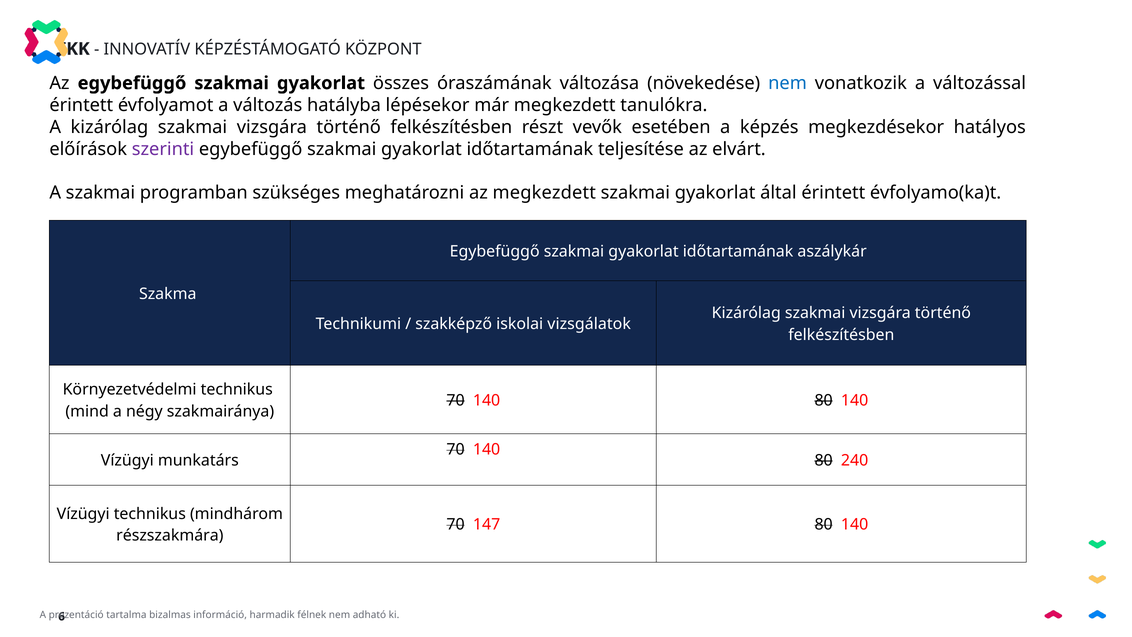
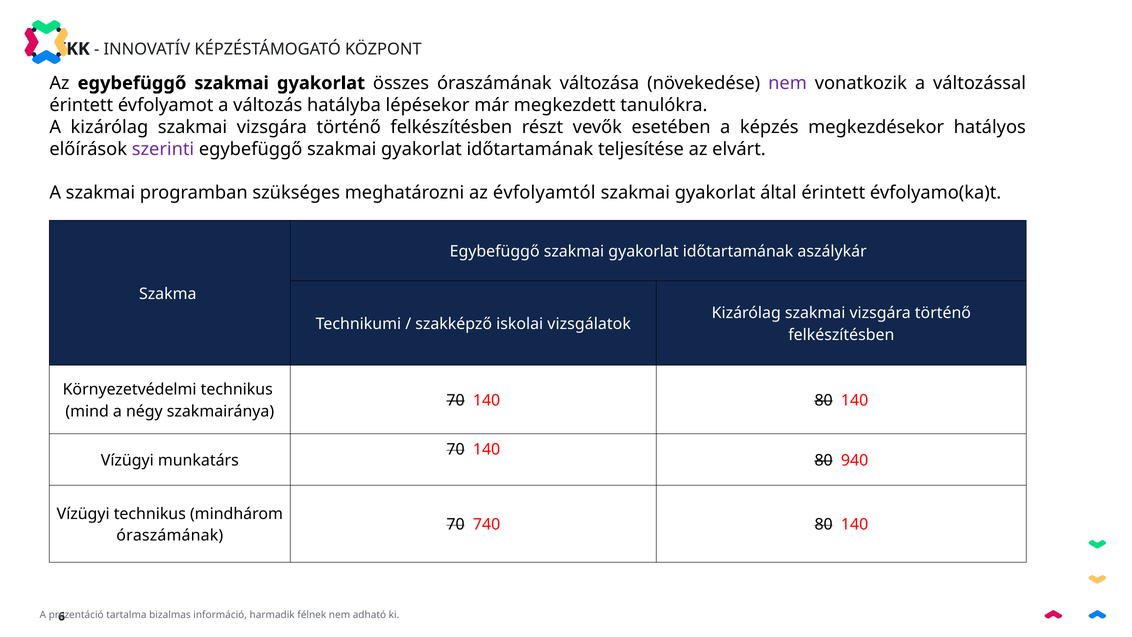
nem at (788, 83) colour: blue -> purple
az megkezdett: megkezdett -> évfolyamtól
240: 240 -> 940
147: 147 -> 740
részszakmára at (170, 535): részszakmára -> óraszámának
